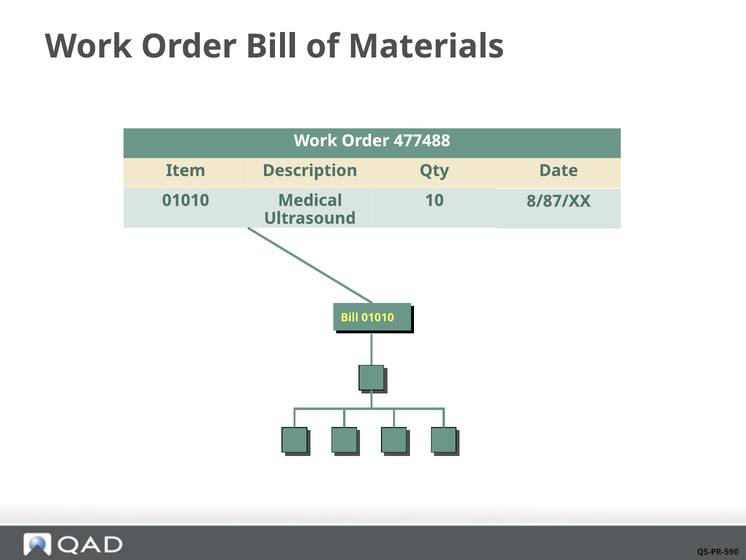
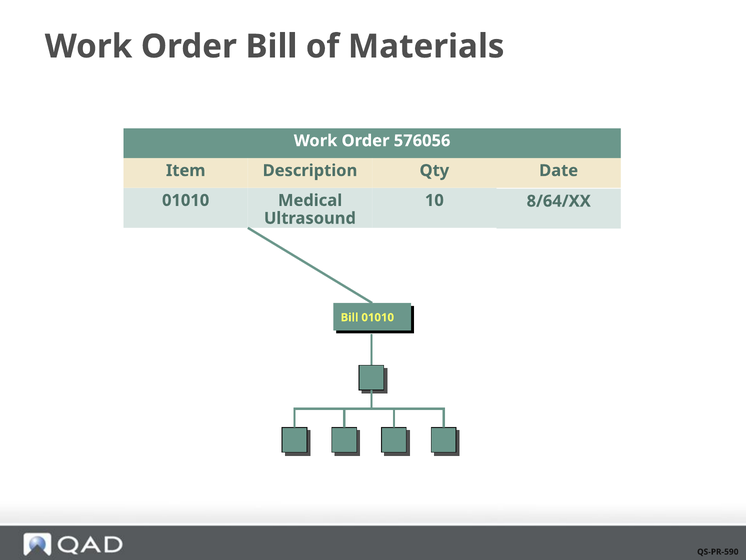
477488: 477488 -> 576056
8/87/XX: 8/87/XX -> 8/64/XX
